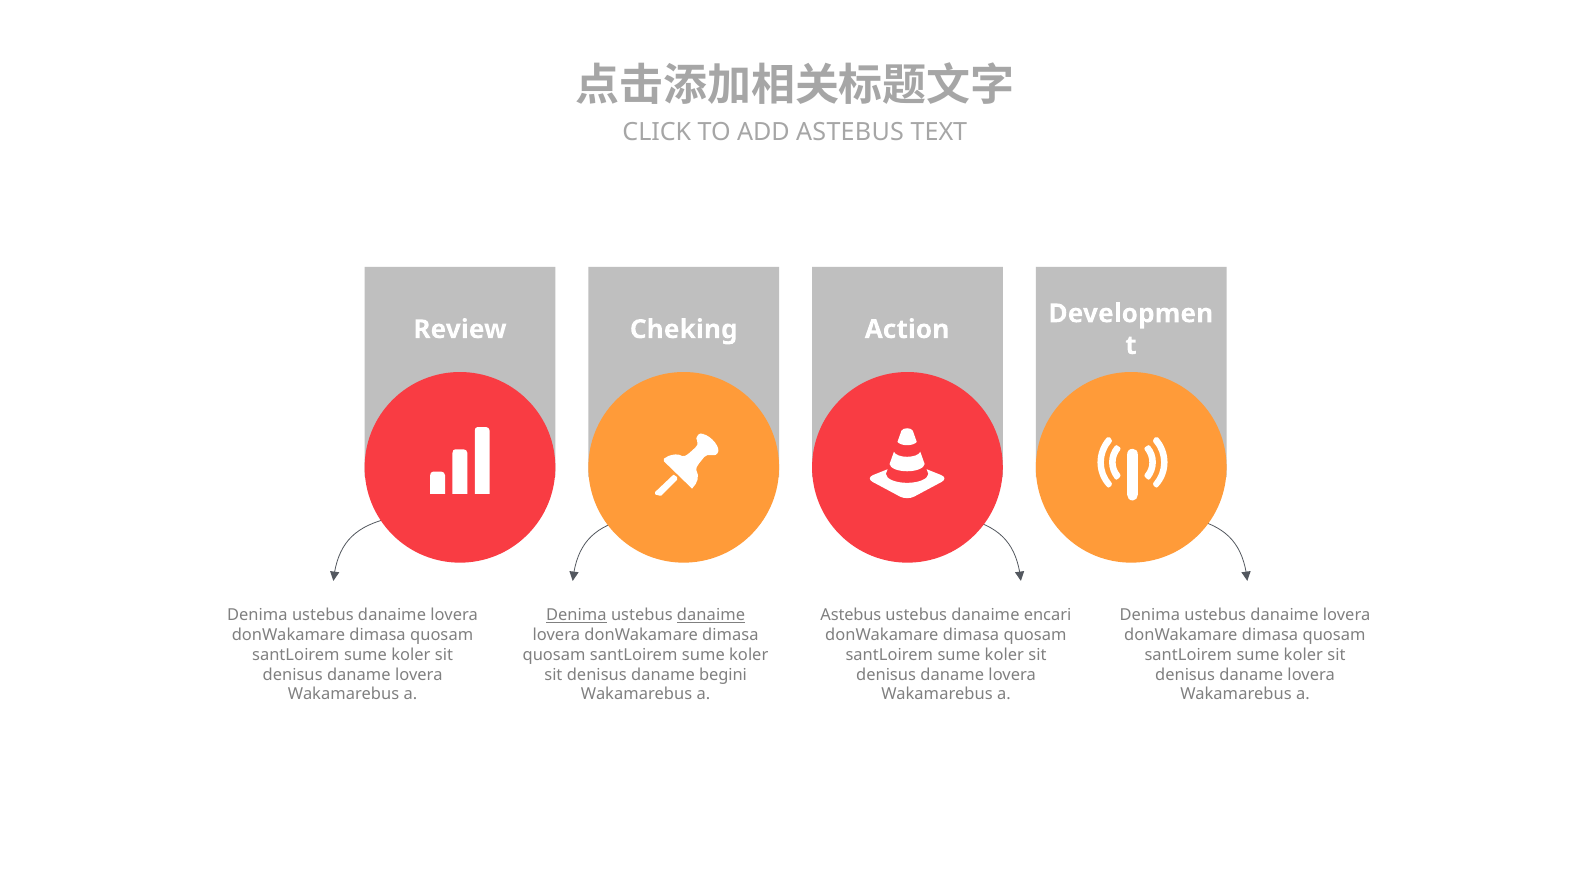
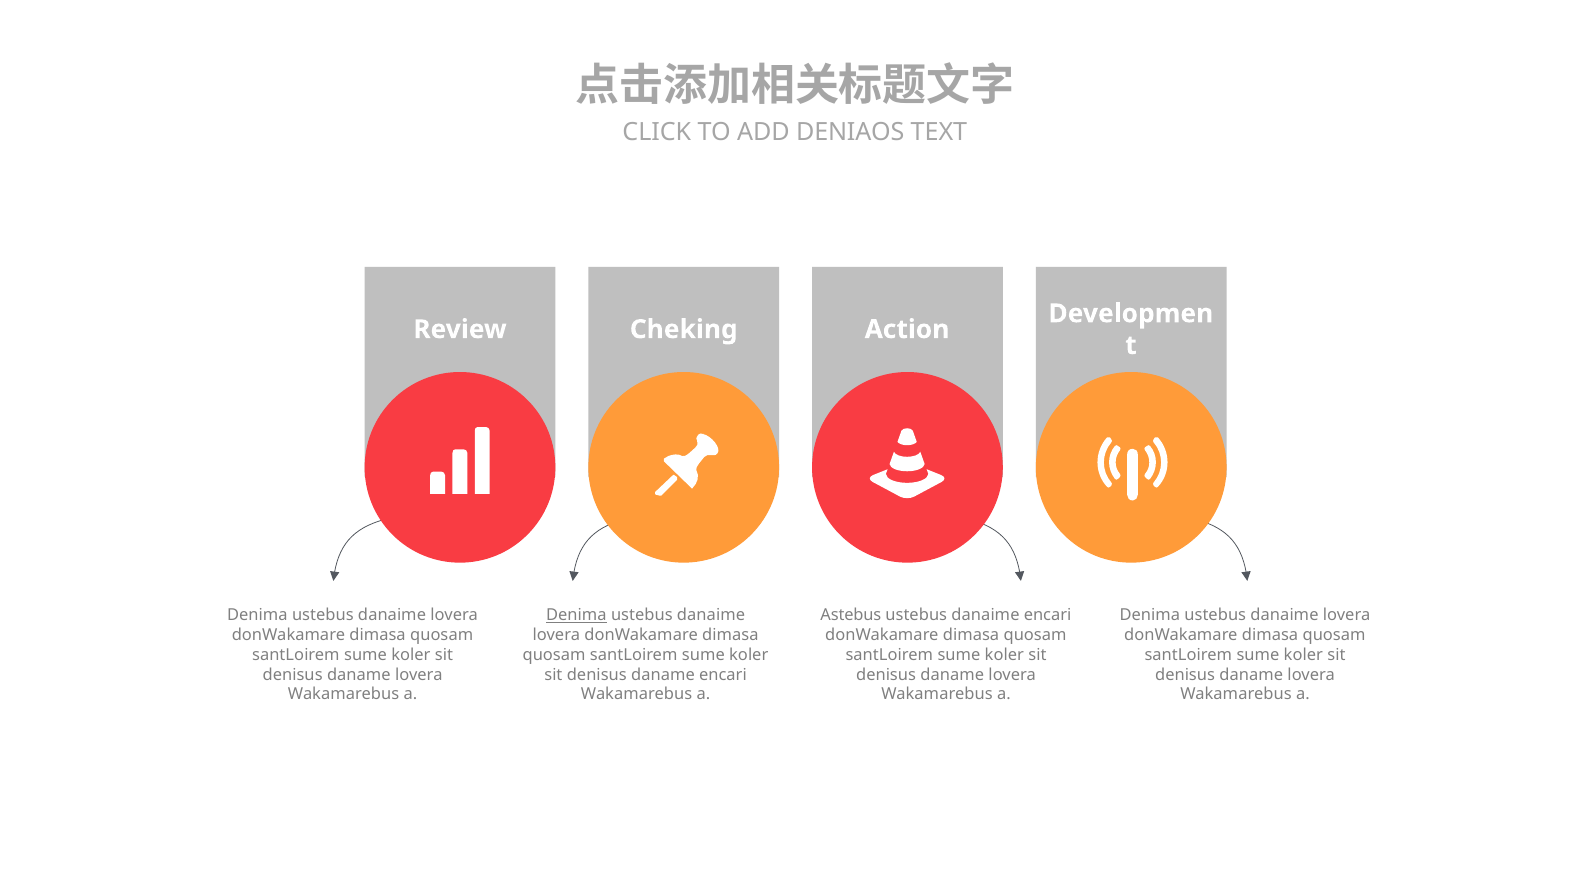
ADD ASTEBUS: ASTEBUS -> DENIAOS
danaime at (711, 615) underline: present -> none
daname begini: begini -> encari
